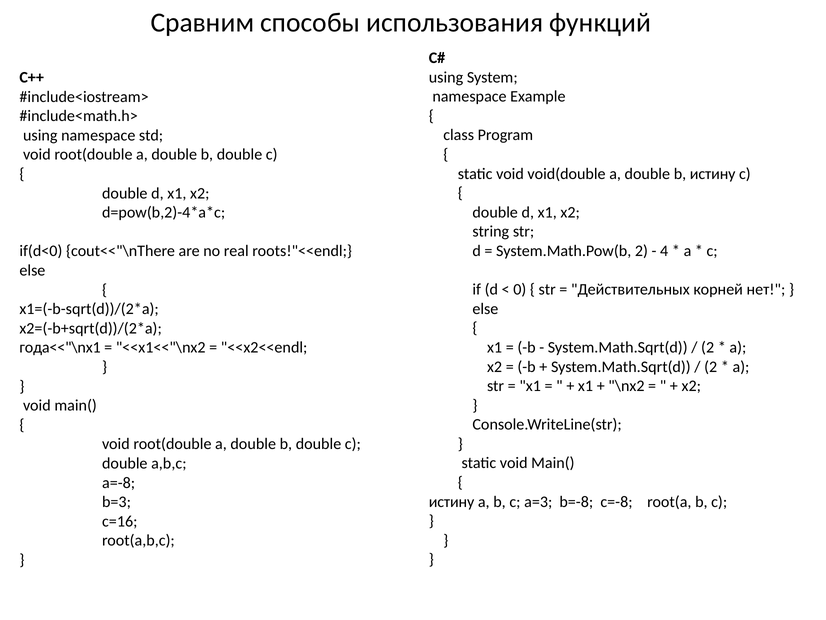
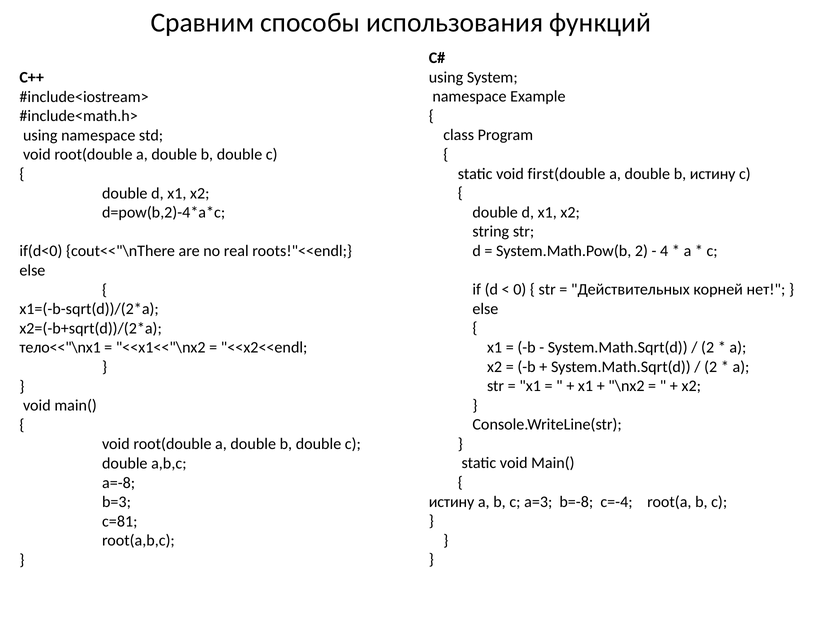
void(double: void(double -> first(double
года<<"\nx1: года<<"\nx1 -> тело<<"\nx1
c=-8: c=-8 -> c=-4
c=16: c=16 -> c=81
